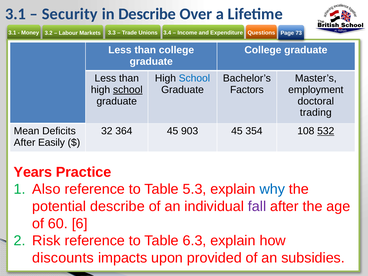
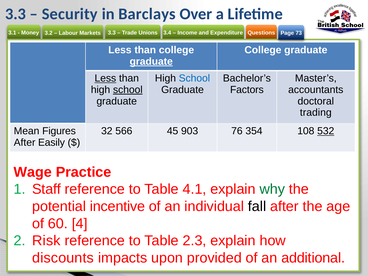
3.1 at (16, 14): 3.1 -> 3.3
in Describe: Describe -> Barclays
graduate at (151, 61) underline: none -> present
Less at (105, 78) underline: none -> present
employment: employment -> accountants
Deficits: Deficits -> Figures
364: 364 -> 566
903 45: 45 -> 76
Years: Years -> Wage
Also: Also -> Staff
5.3: 5.3 -> 4.1
why colour: blue -> green
potential describe: describe -> incentive
fall colour: purple -> black
6: 6 -> 4
6.3: 6.3 -> 2.3
subsidies: subsidies -> additional
